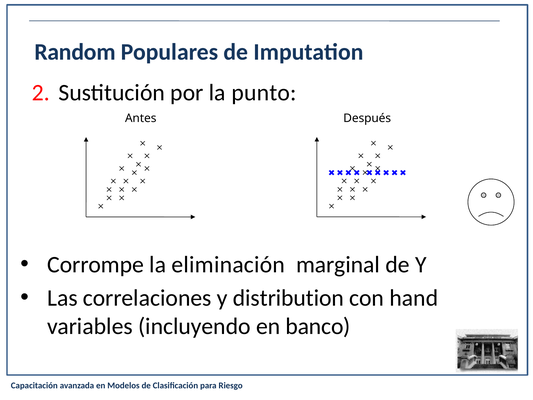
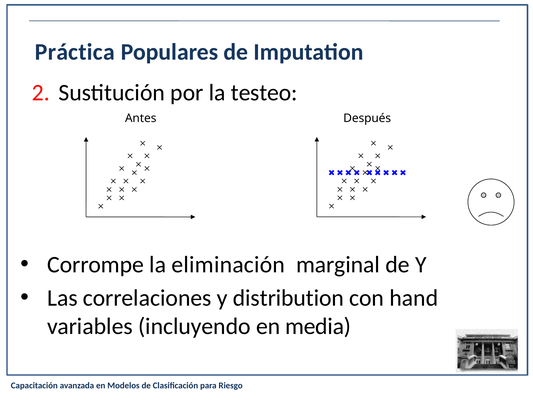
Random: Random -> Práctica
punto: punto -> testeo
banco: banco -> media
